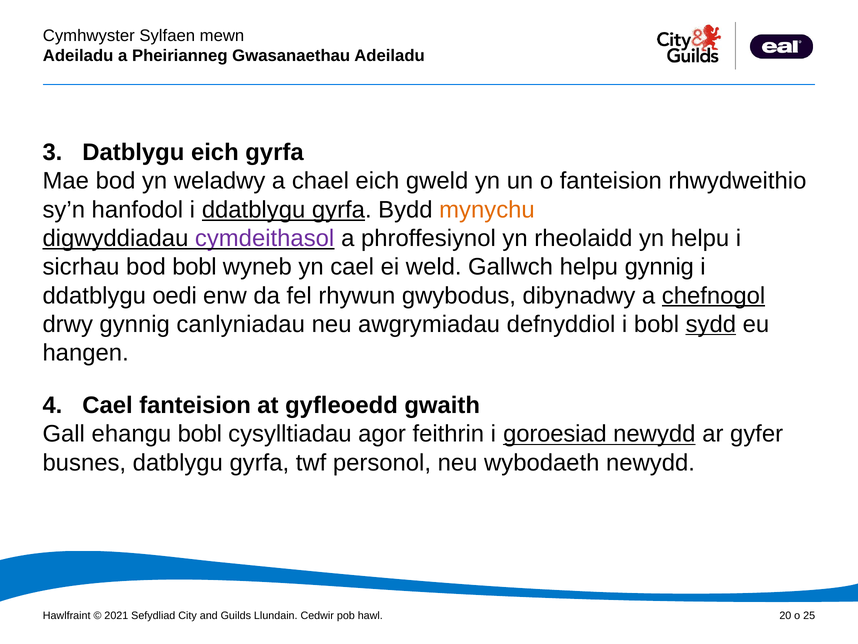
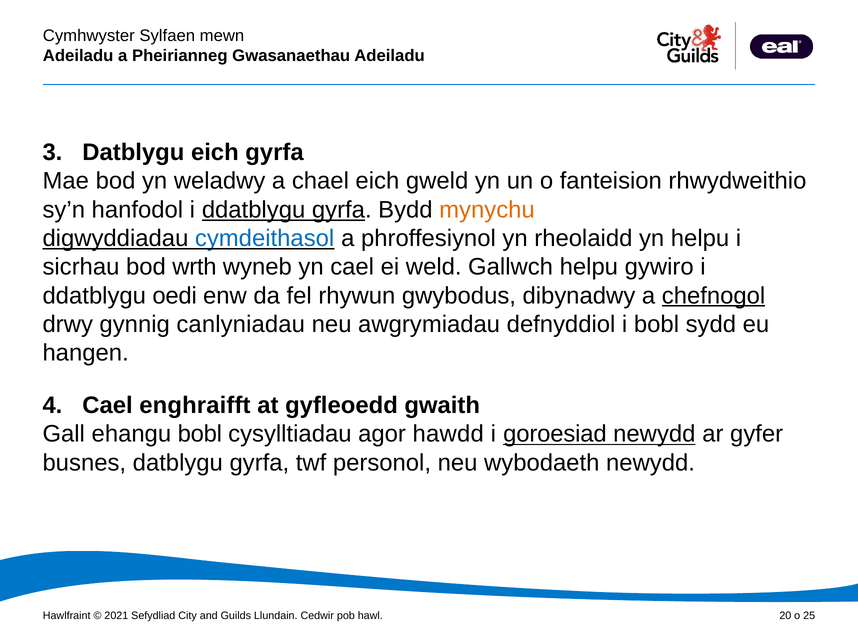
cymdeithasol colour: purple -> blue
bod bobl: bobl -> wrth
helpu gynnig: gynnig -> gywiro
sydd underline: present -> none
Cael fanteision: fanteision -> enghraifft
feithrin: feithrin -> hawdd
